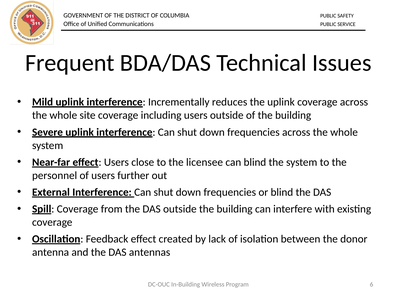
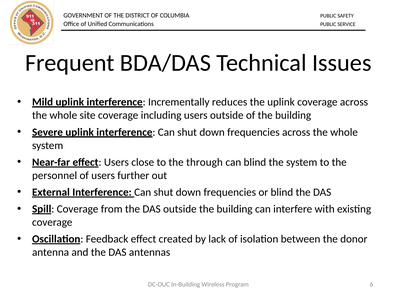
licensee: licensee -> through
